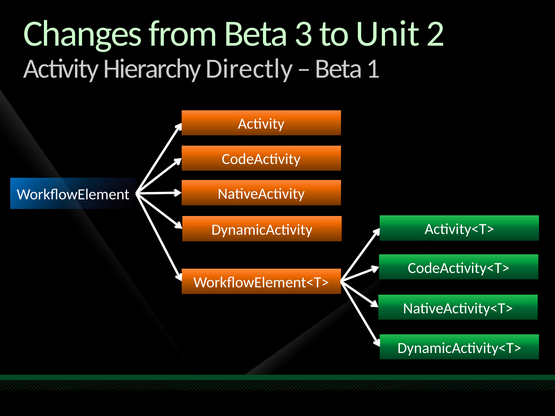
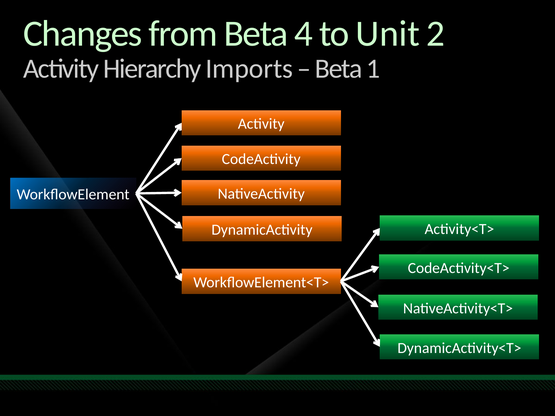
3: 3 -> 4
Directly: Directly -> Imports
